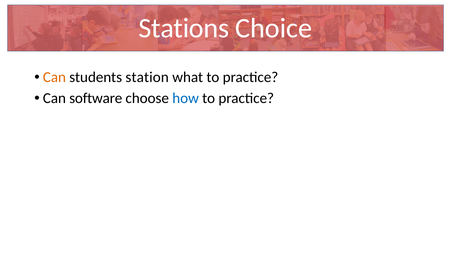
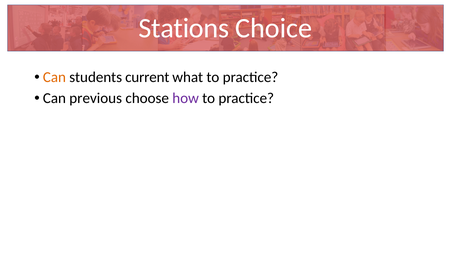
station: station -> current
software: software -> previous
how colour: blue -> purple
